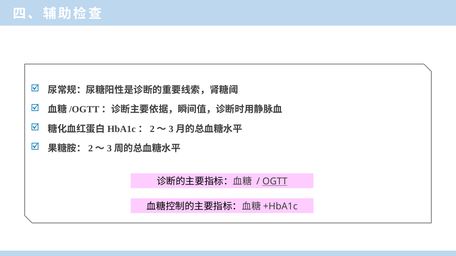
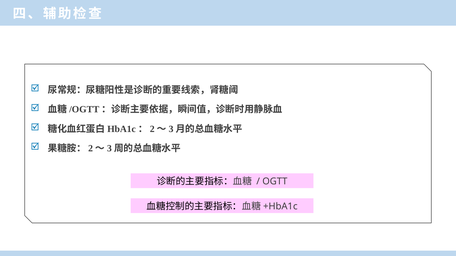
OGTT underline: present -> none
